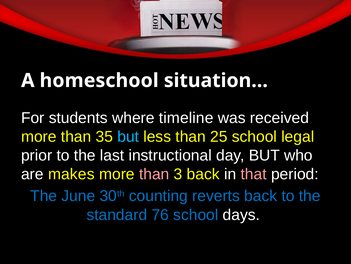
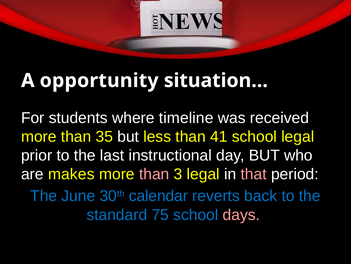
homeschool: homeschool -> opportunity
but at (128, 136) colour: light blue -> white
25: 25 -> 41
3 back: back -> legal
counting: counting -> calendar
76: 76 -> 75
days colour: white -> pink
